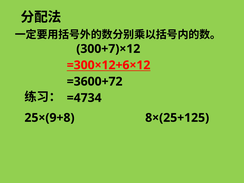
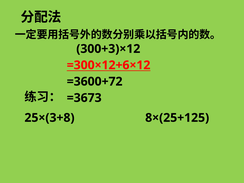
300+7)×12: 300+7)×12 -> 300+3)×12
=4734: =4734 -> =3673
25×(9+8: 25×(9+8 -> 25×(3+8
